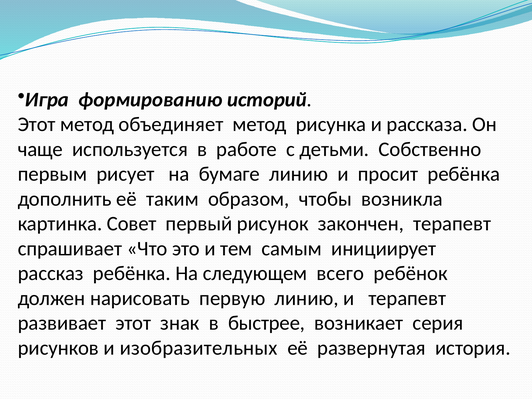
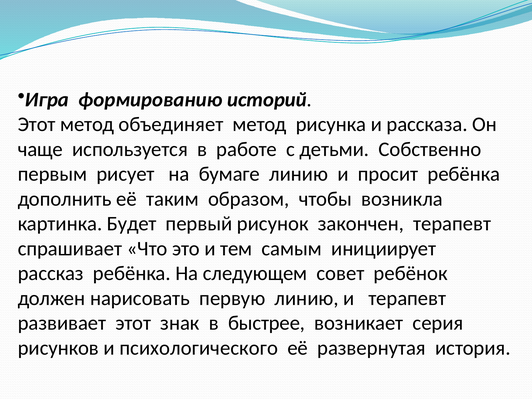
Совет: Совет -> Будет
всего: всего -> совет
изобразительных: изобразительных -> психологического
